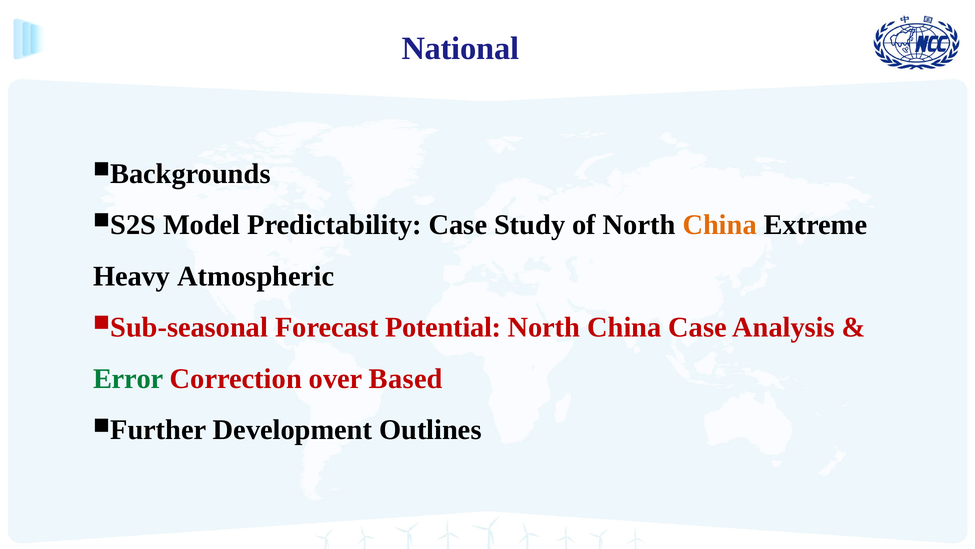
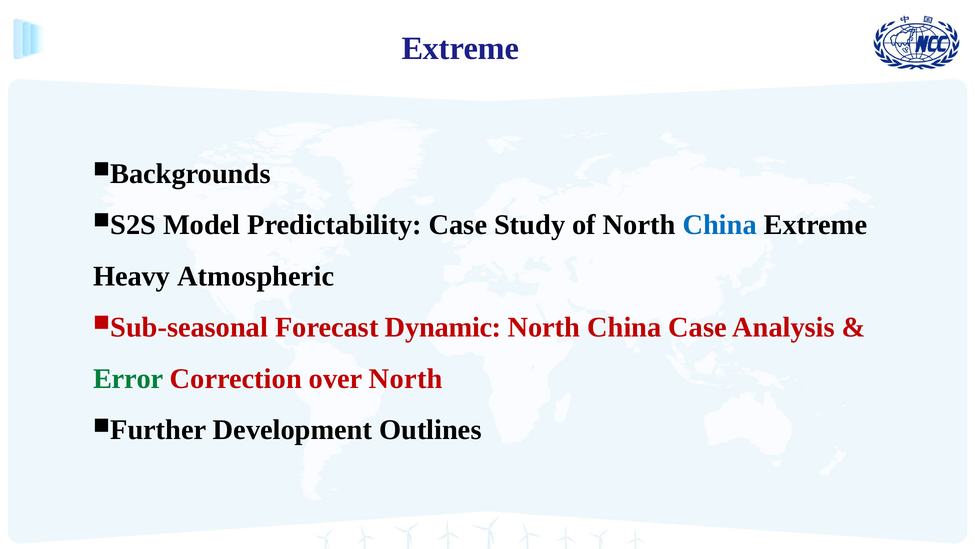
National at (460, 49): National -> Extreme
China at (720, 225) colour: orange -> blue
Potential: Potential -> Dynamic
over Based: Based -> North
